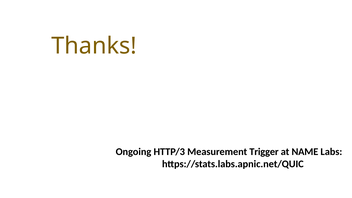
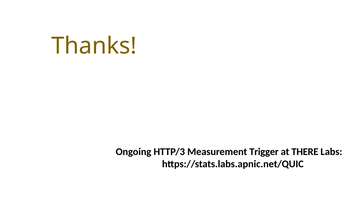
NAME: NAME -> THERE
